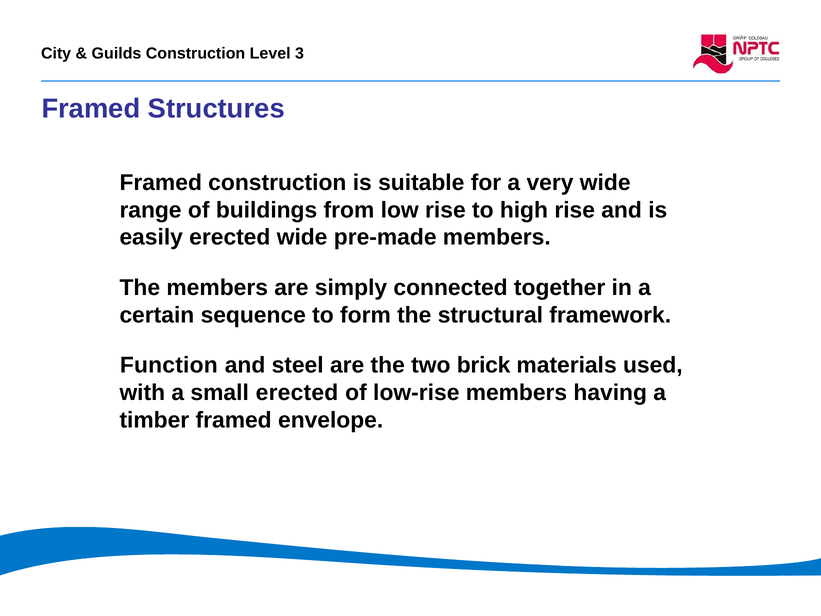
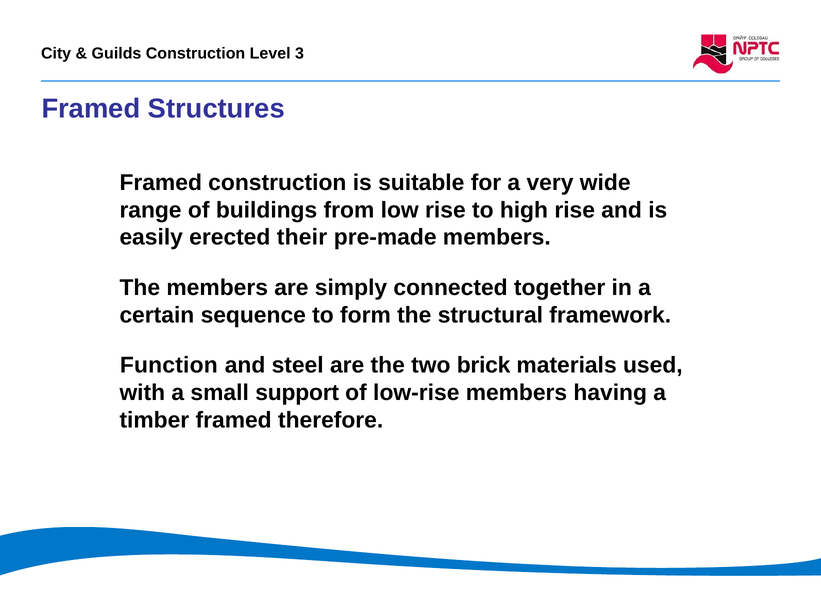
erected wide: wide -> their
small erected: erected -> support
envelope: envelope -> therefore
